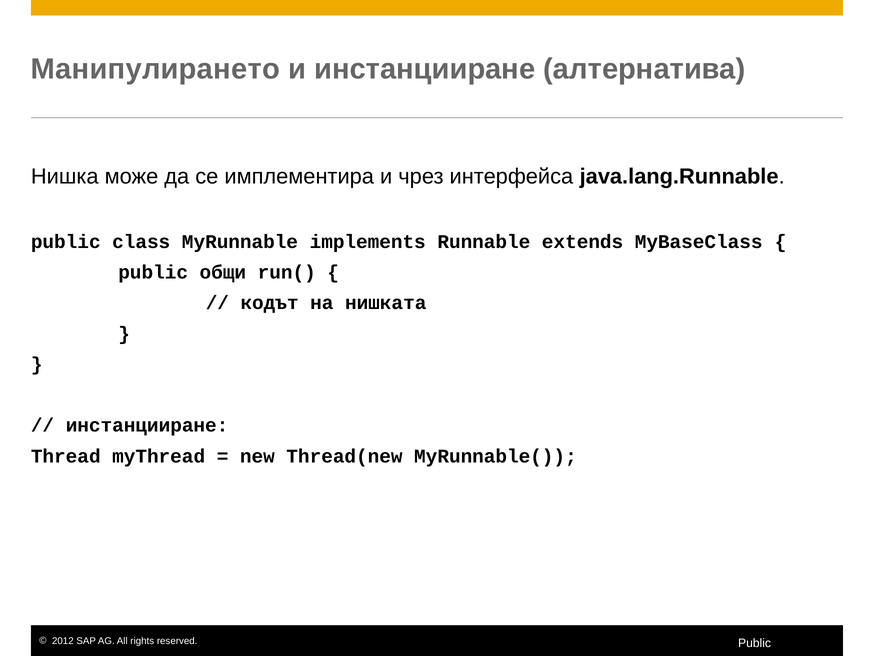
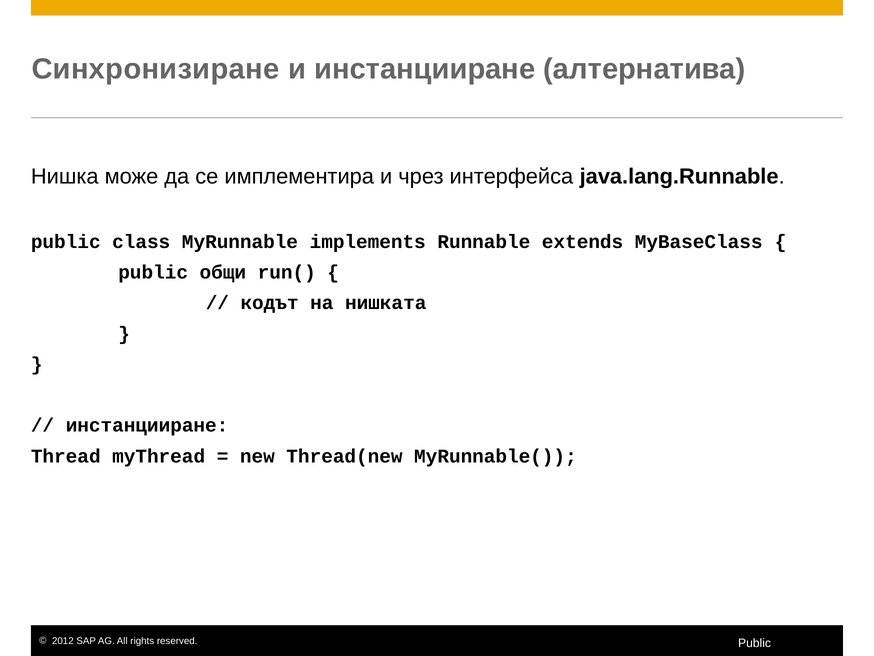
Манипулирането: Манипулирането -> Синхронизиране
